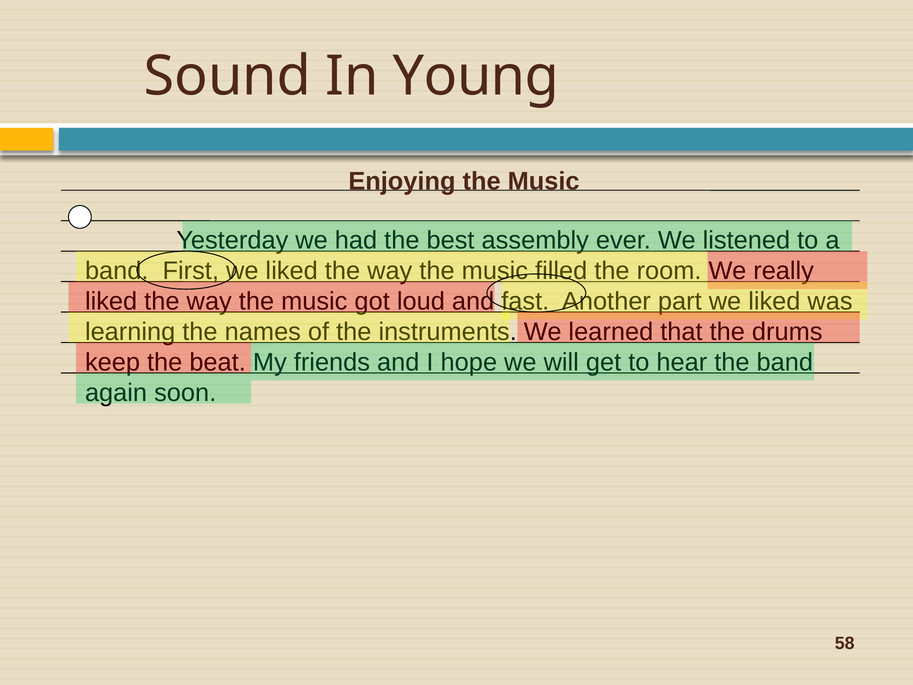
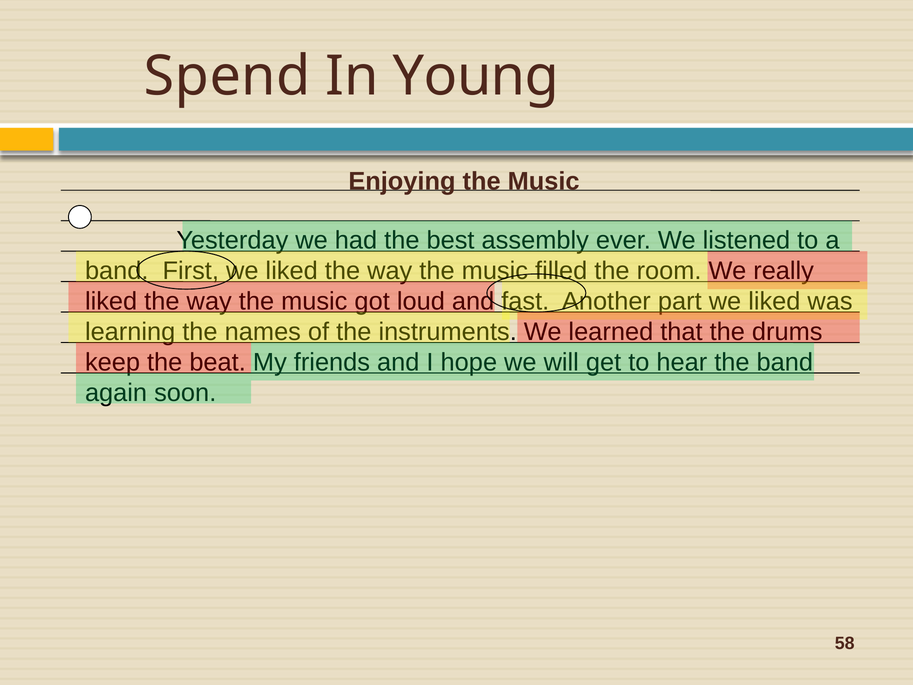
Sound: Sound -> Spend
